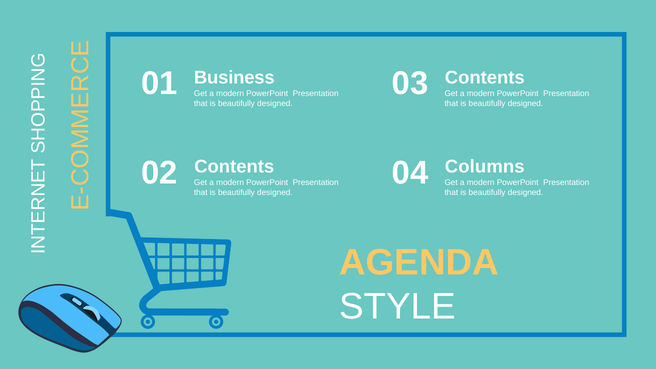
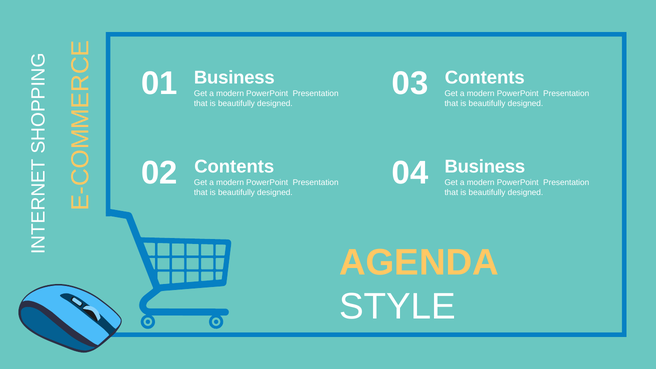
Columns at (485, 167): Columns -> Business
